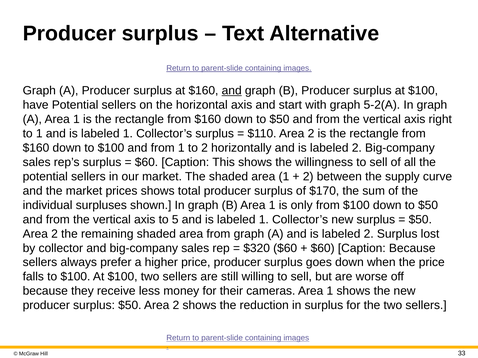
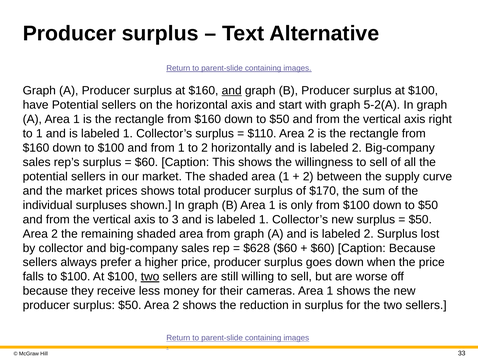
5: 5 -> 3
$320: $320 -> $628
two at (150, 277) underline: none -> present
